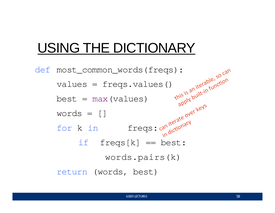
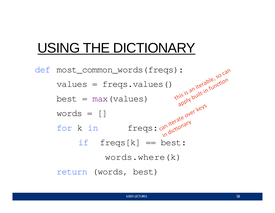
words.pairs(k: words.pairs(k -> words.where(k
